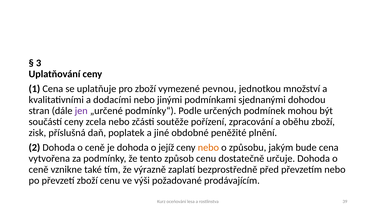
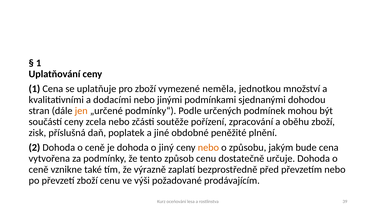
3 at (39, 63): 3 -> 1
pevnou: pevnou -> neměla
jen colour: purple -> orange
jejíž: jejíž -> jiný
